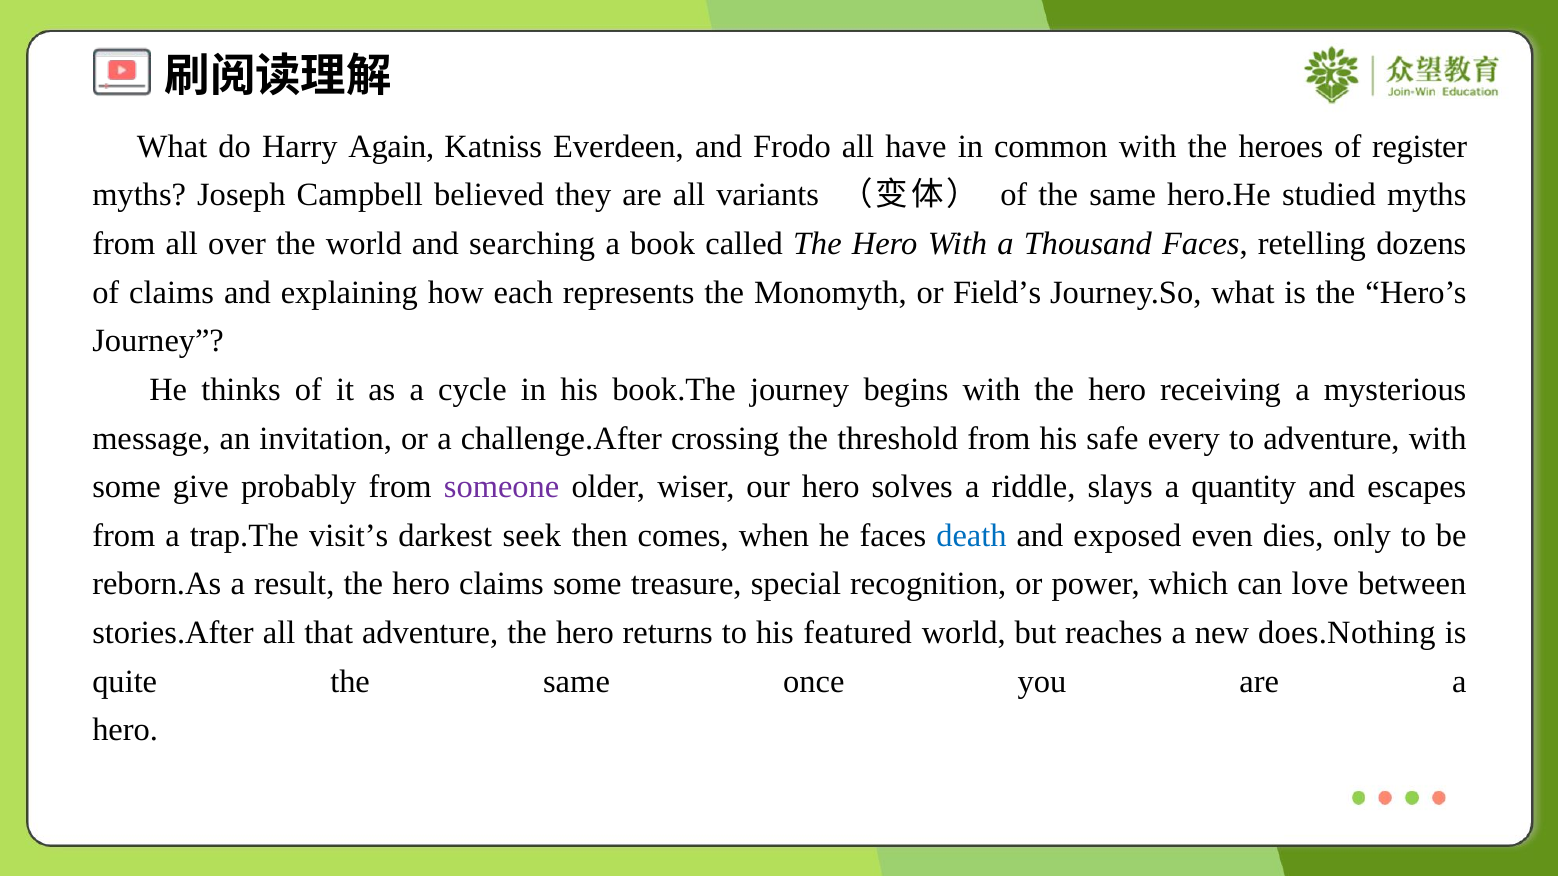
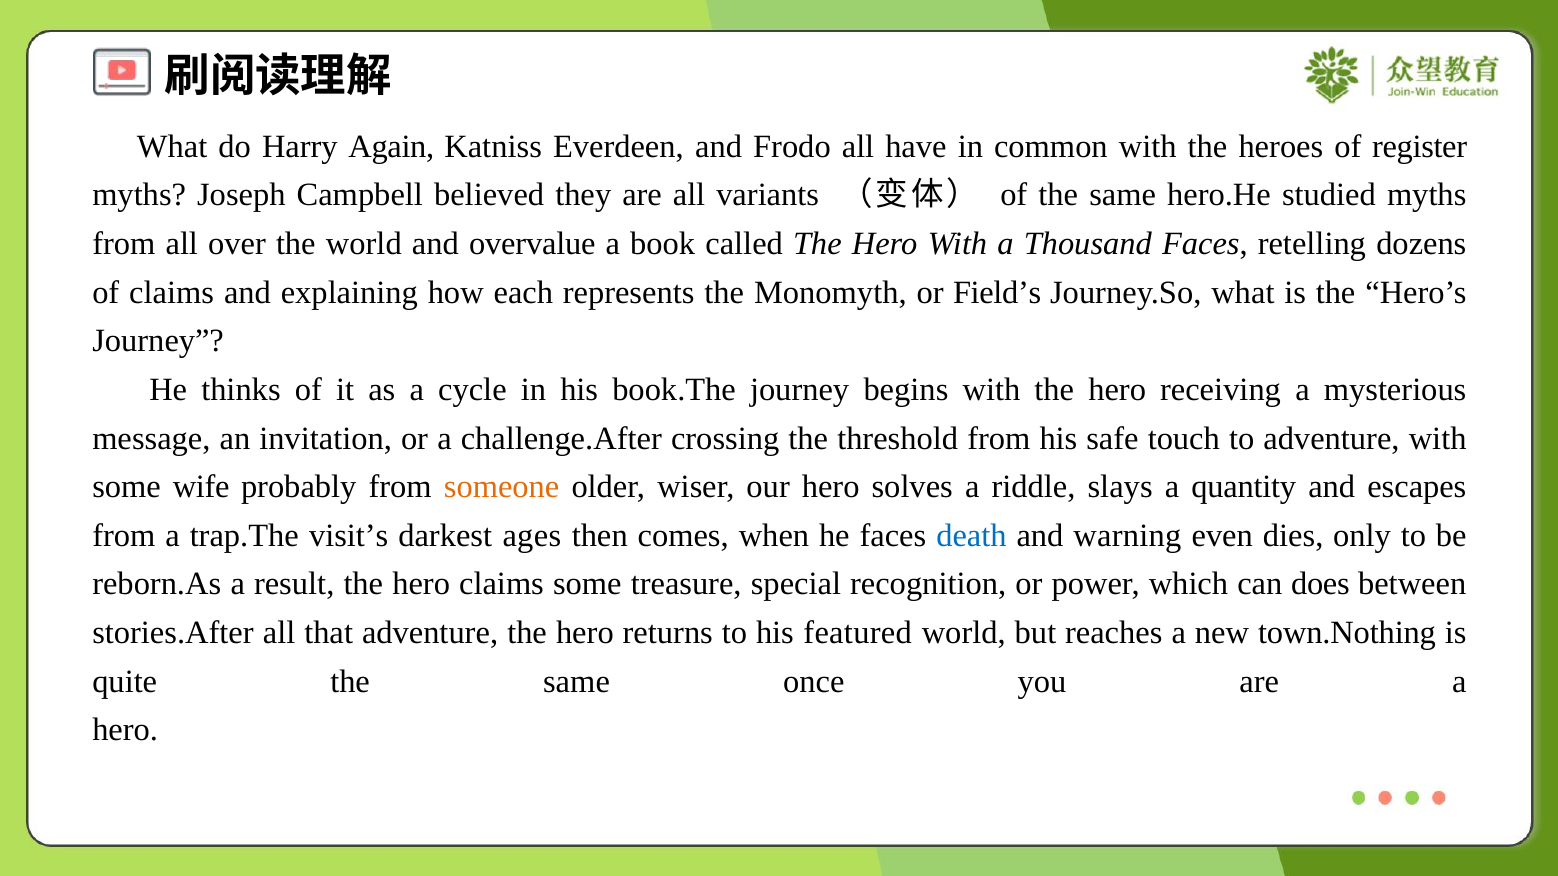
searching: searching -> overvalue
every: every -> touch
give: give -> wife
someone colour: purple -> orange
seek: seek -> ages
exposed: exposed -> warning
love: love -> does
does.Nothing: does.Nothing -> town.Nothing
